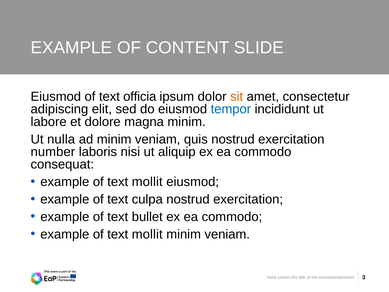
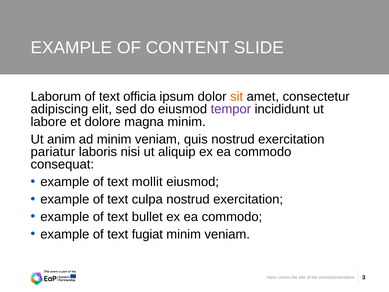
Eiusmod at (56, 96): Eiusmod -> Laborum
tempor colour: blue -> purple
nulla: nulla -> anim
number: number -> pariatur
mollit at (147, 234): mollit -> fugiat
